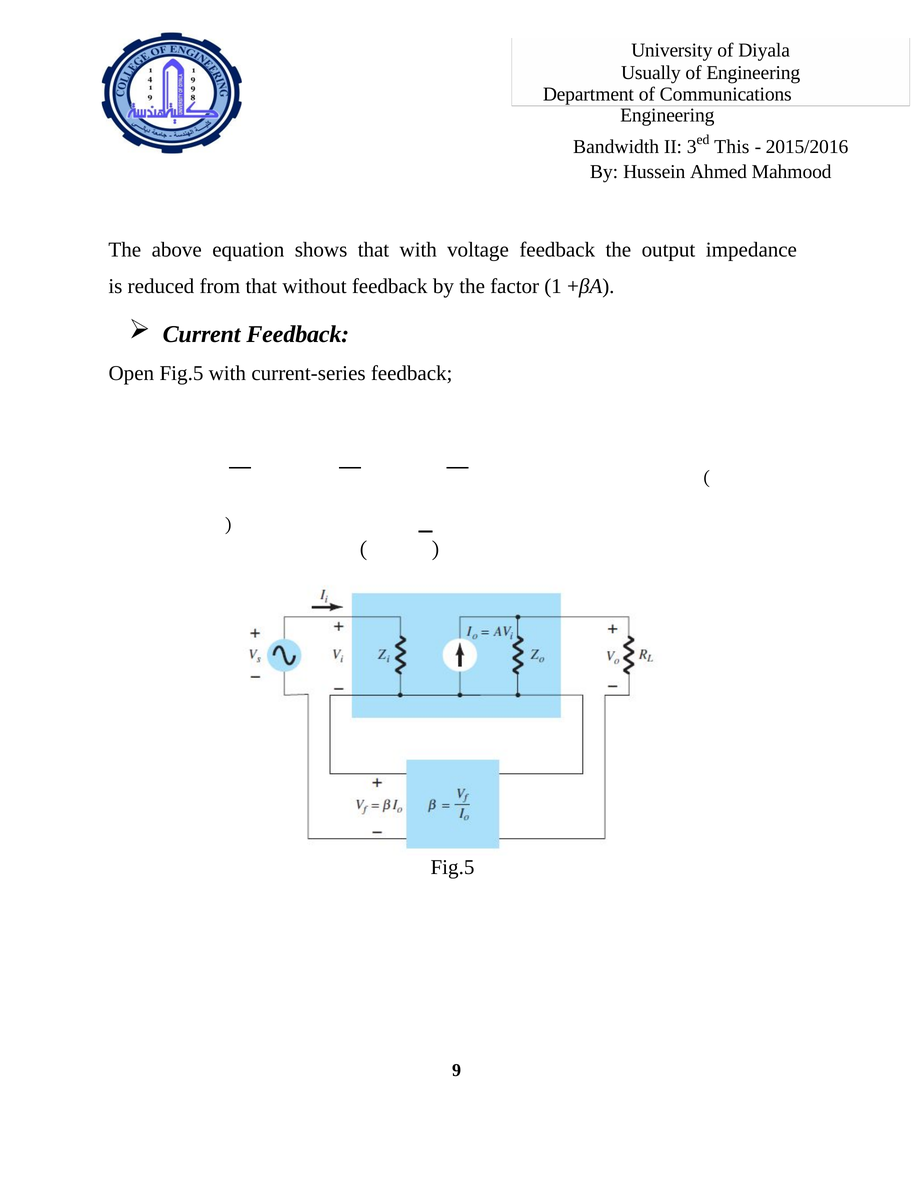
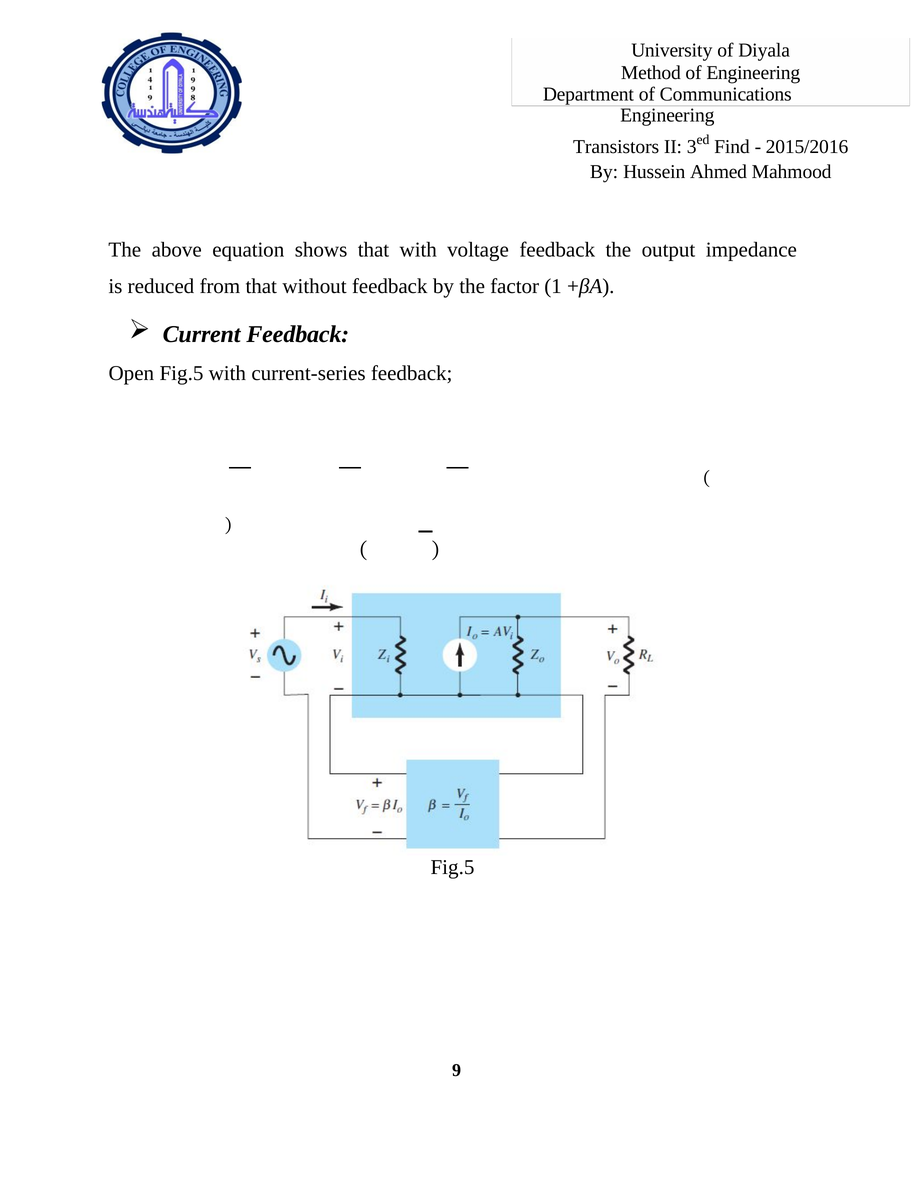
Usually: Usually -> Method
Bandwidth: Bandwidth -> Transistors
This: This -> Find
